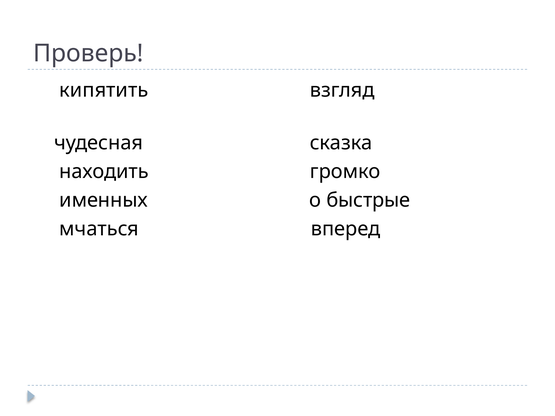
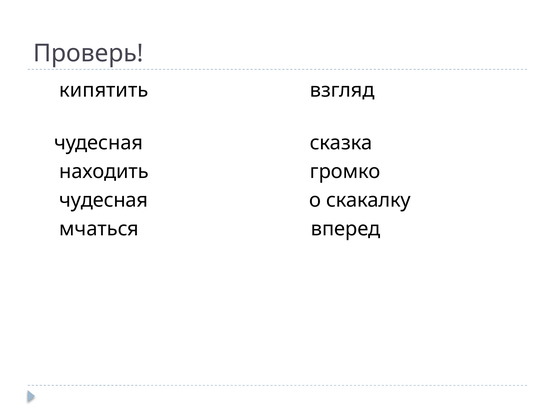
именных at (104, 200): именных -> чудесная
быстрые: быстрые -> скакалку
